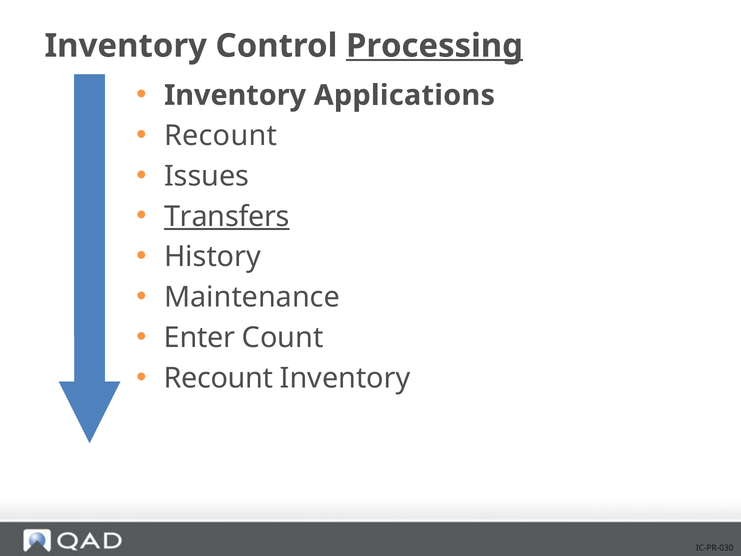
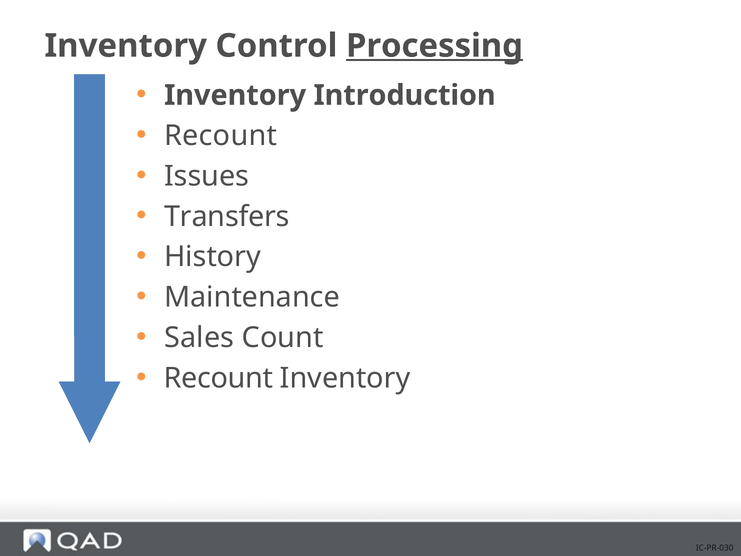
Applications: Applications -> Introduction
Transfers underline: present -> none
Enter: Enter -> Sales
